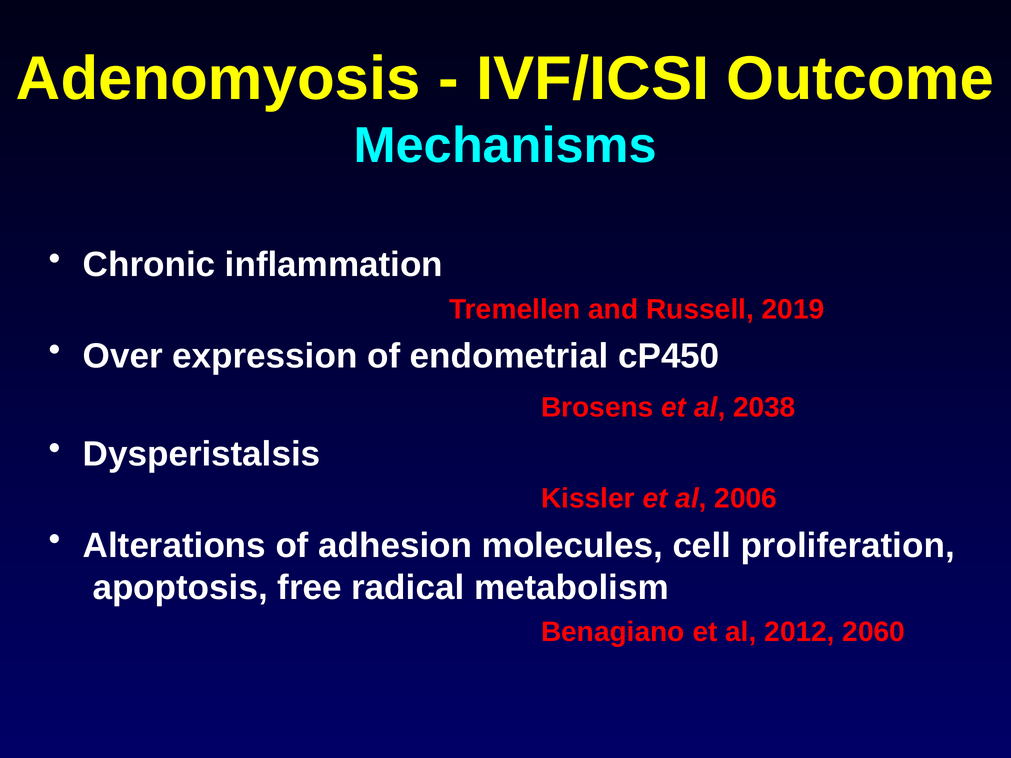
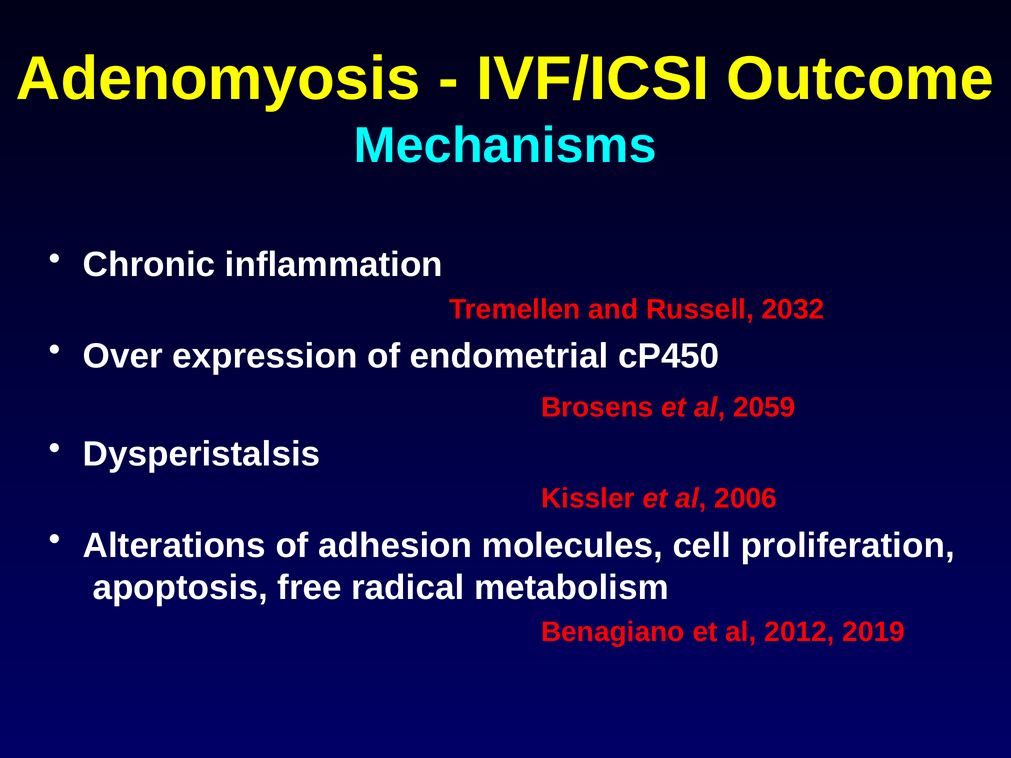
2019: 2019 -> 2032
2038: 2038 -> 2059
2060: 2060 -> 2019
